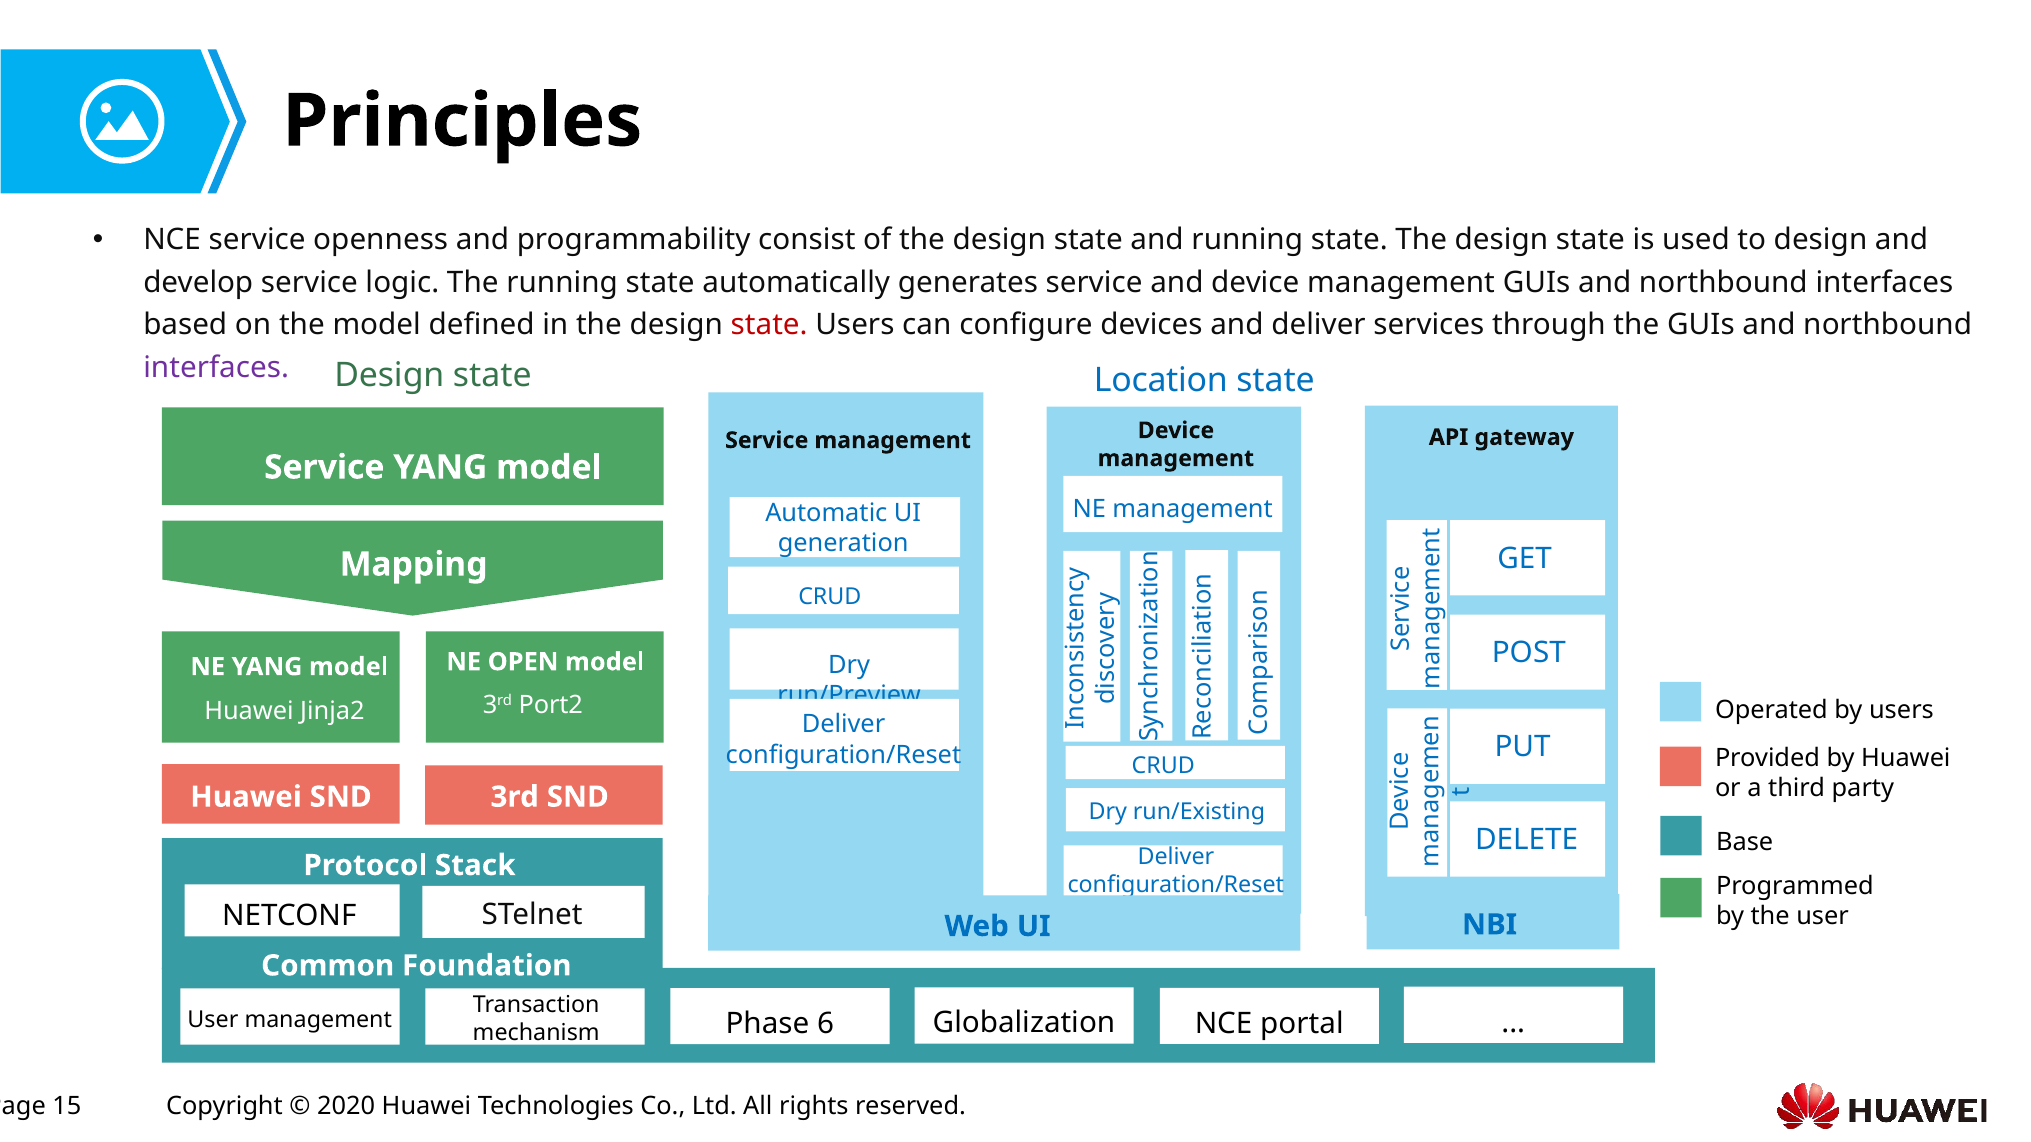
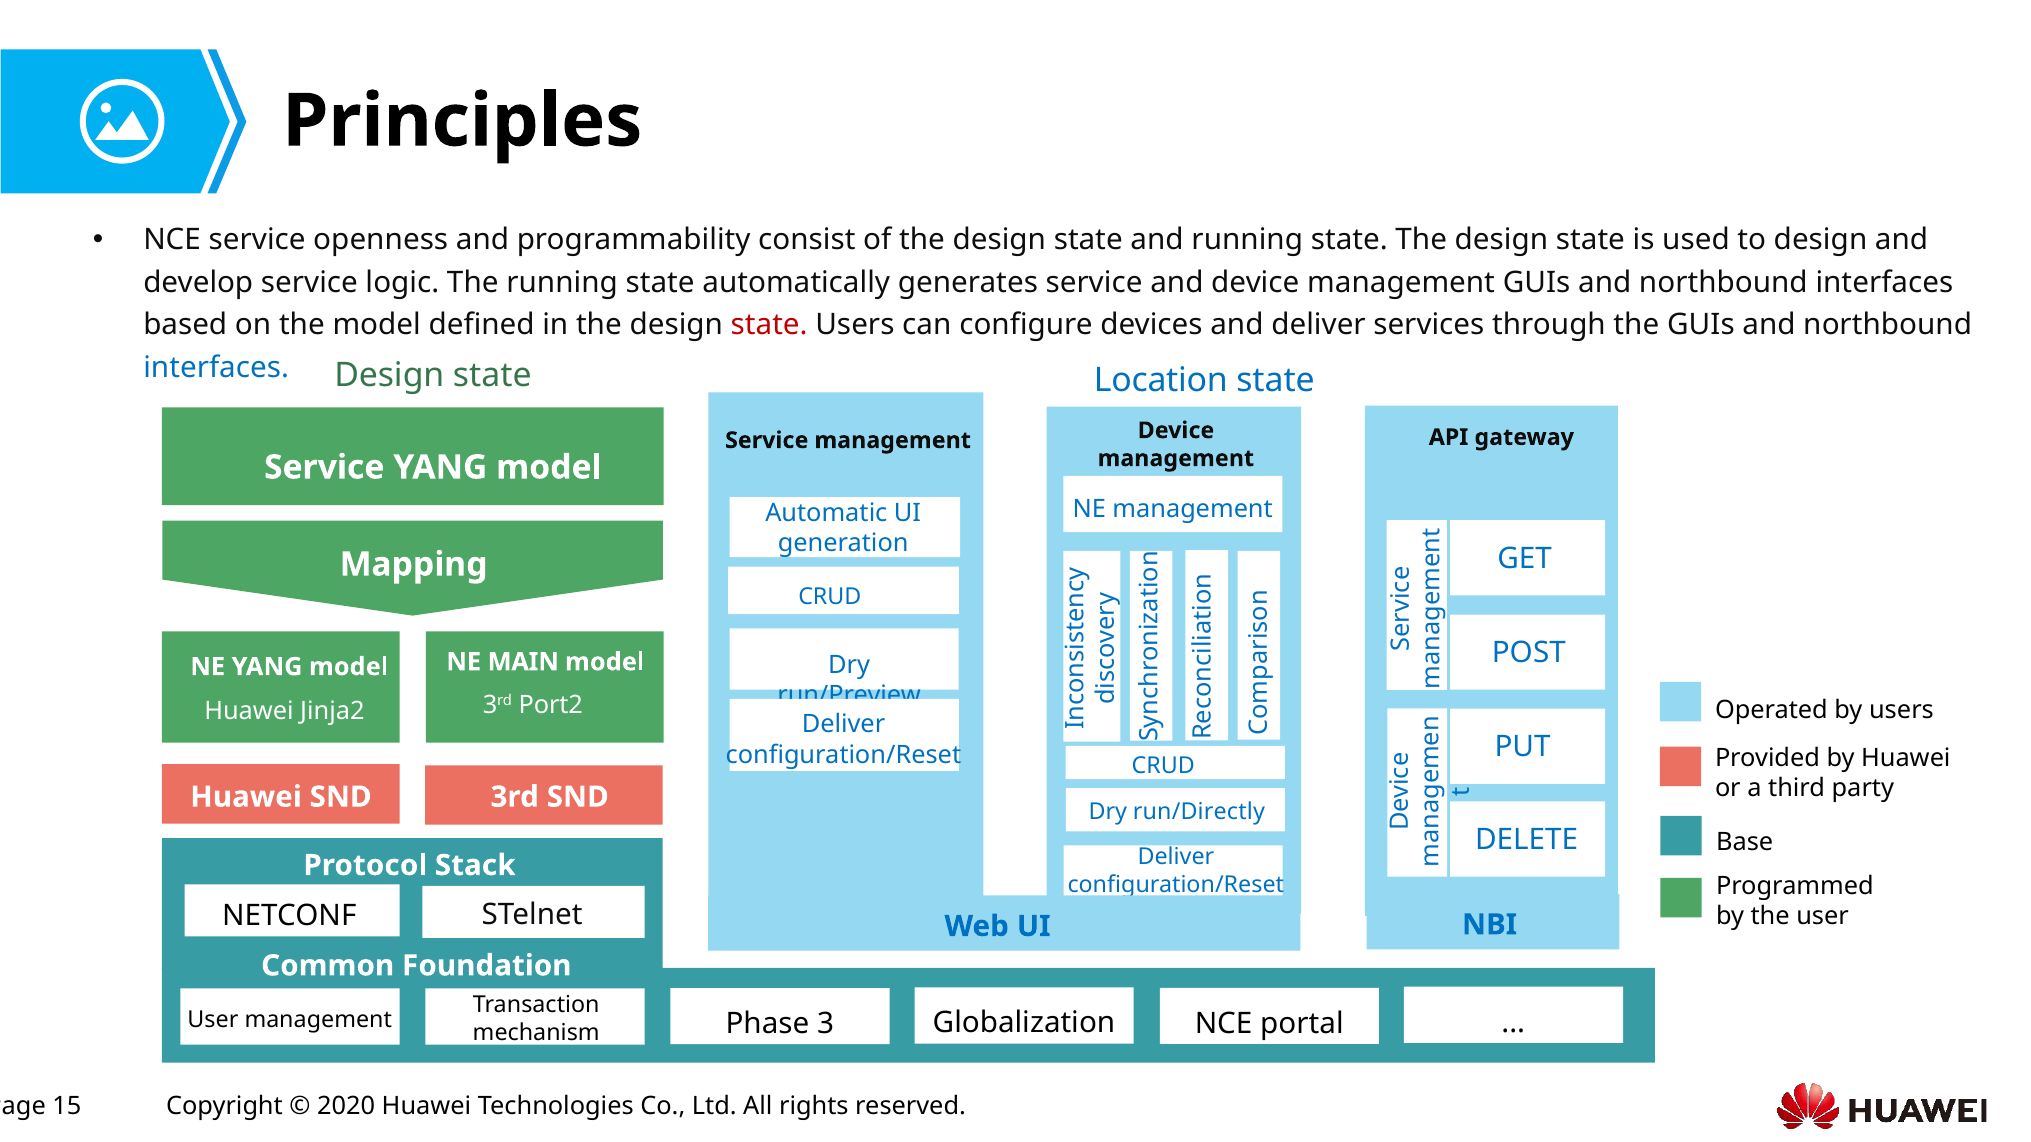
interfaces at (216, 368) colour: purple -> blue
OPEN: OPEN -> MAIN
run/Existing: run/Existing -> run/Directly
6: 6 -> 3
